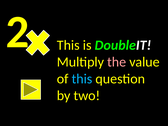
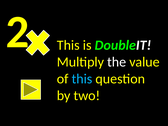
the colour: pink -> white
